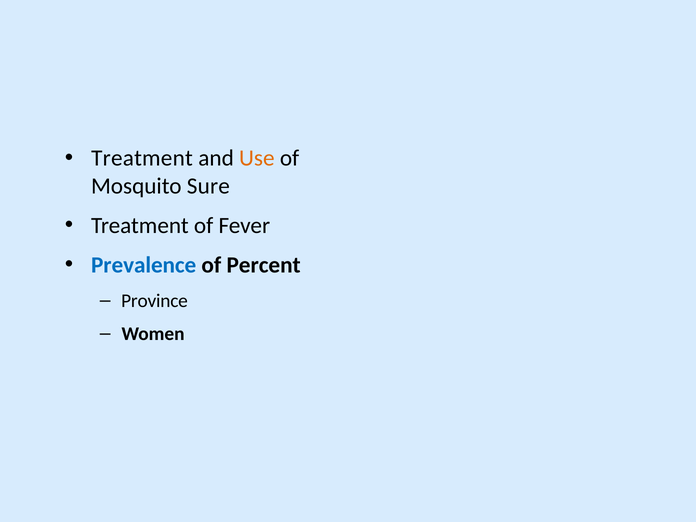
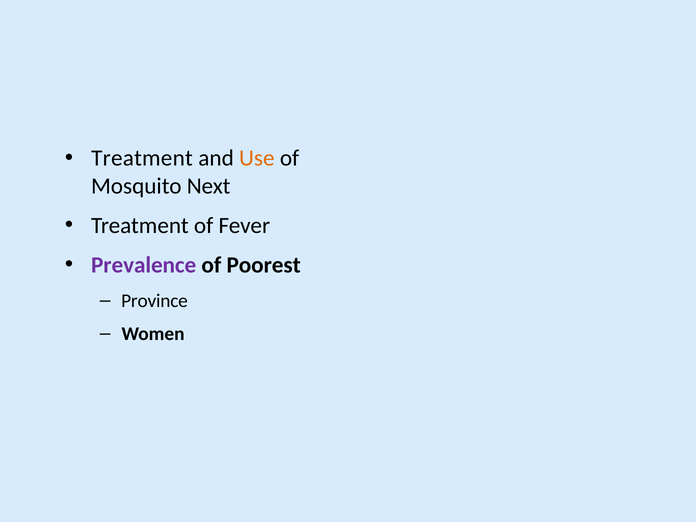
Sure: Sure -> Next
Prevalence colour: blue -> purple
Percent: Percent -> Poorest
